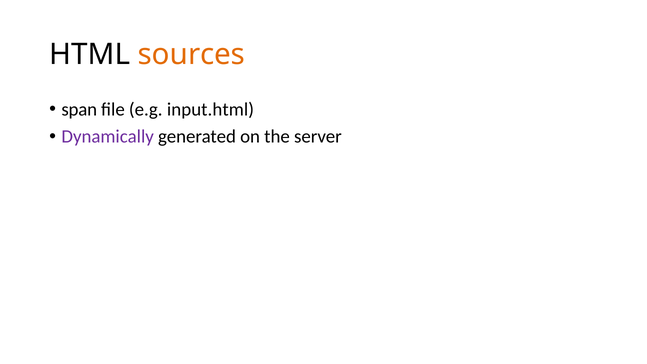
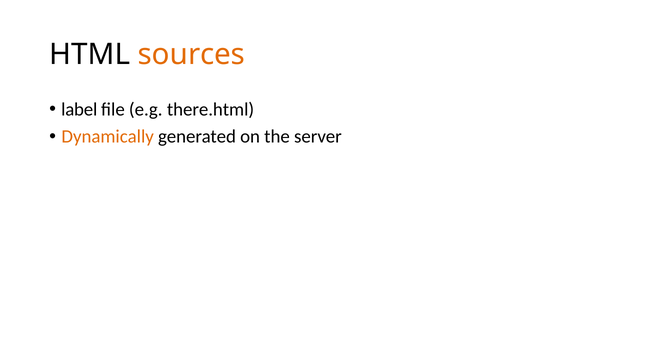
span: span -> label
input.html: input.html -> there.html
Dynamically colour: purple -> orange
